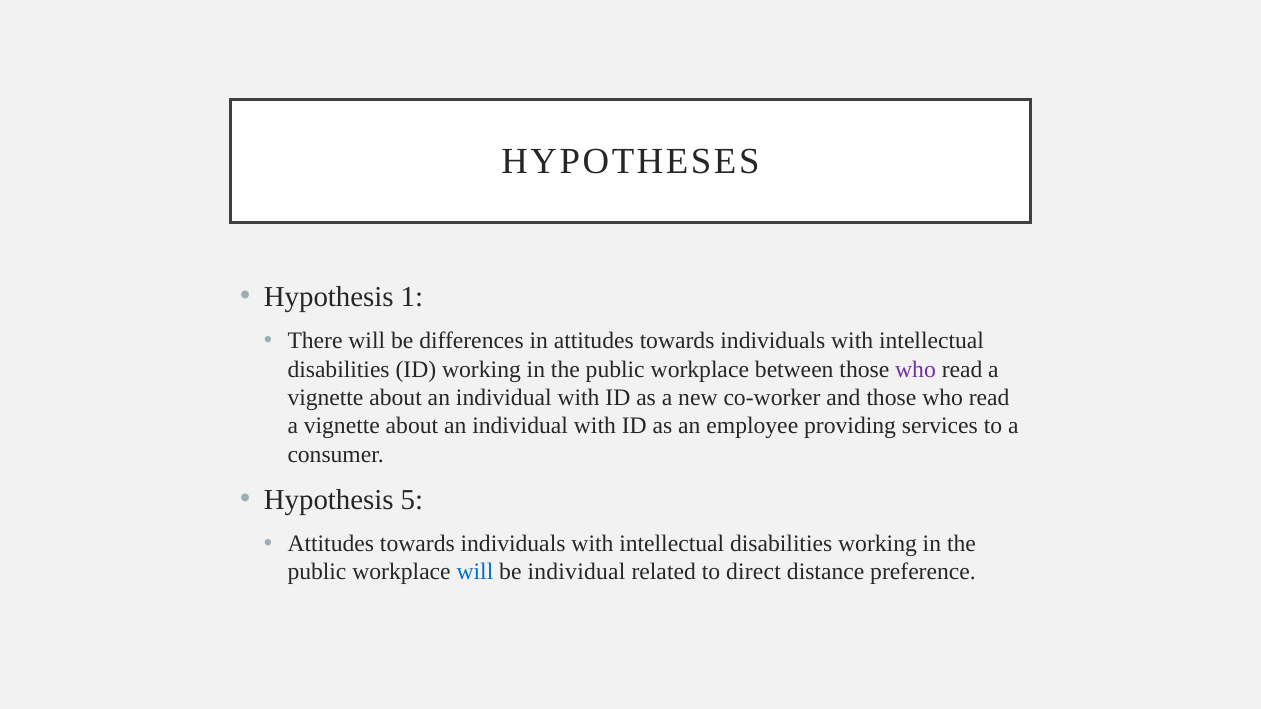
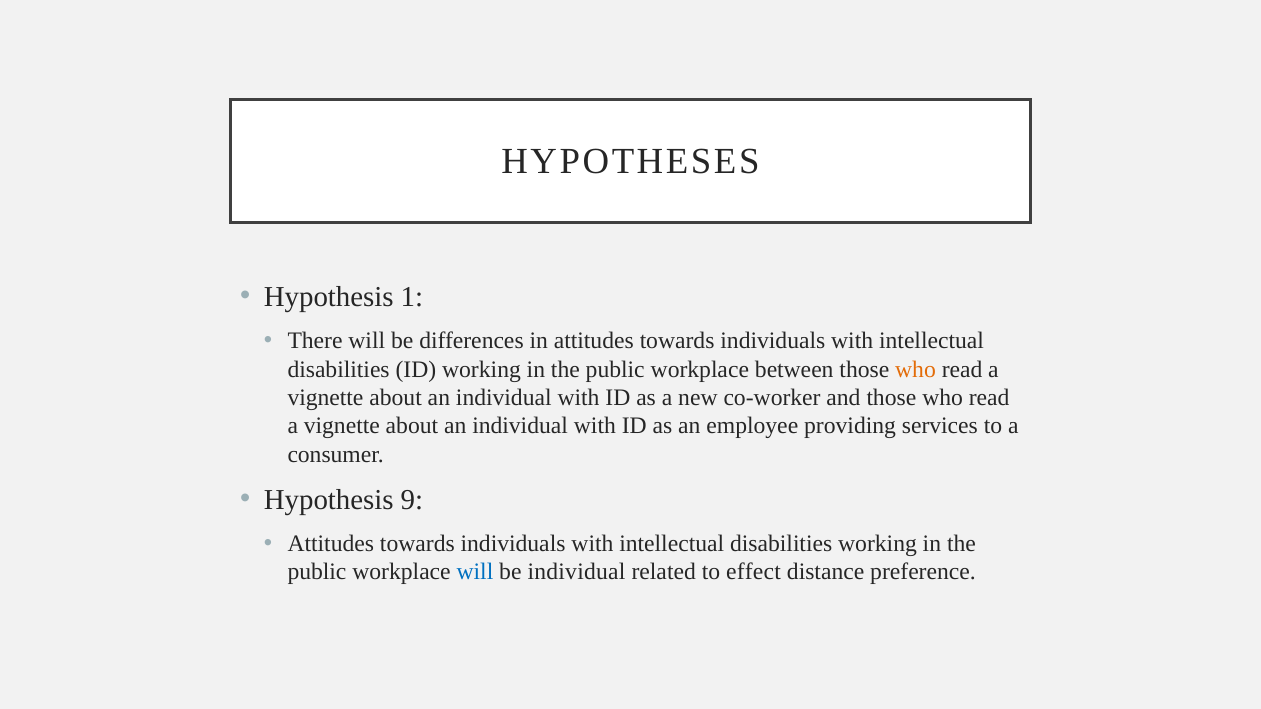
who at (916, 370) colour: purple -> orange
5: 5 -> 9
direct: direct -> effect
